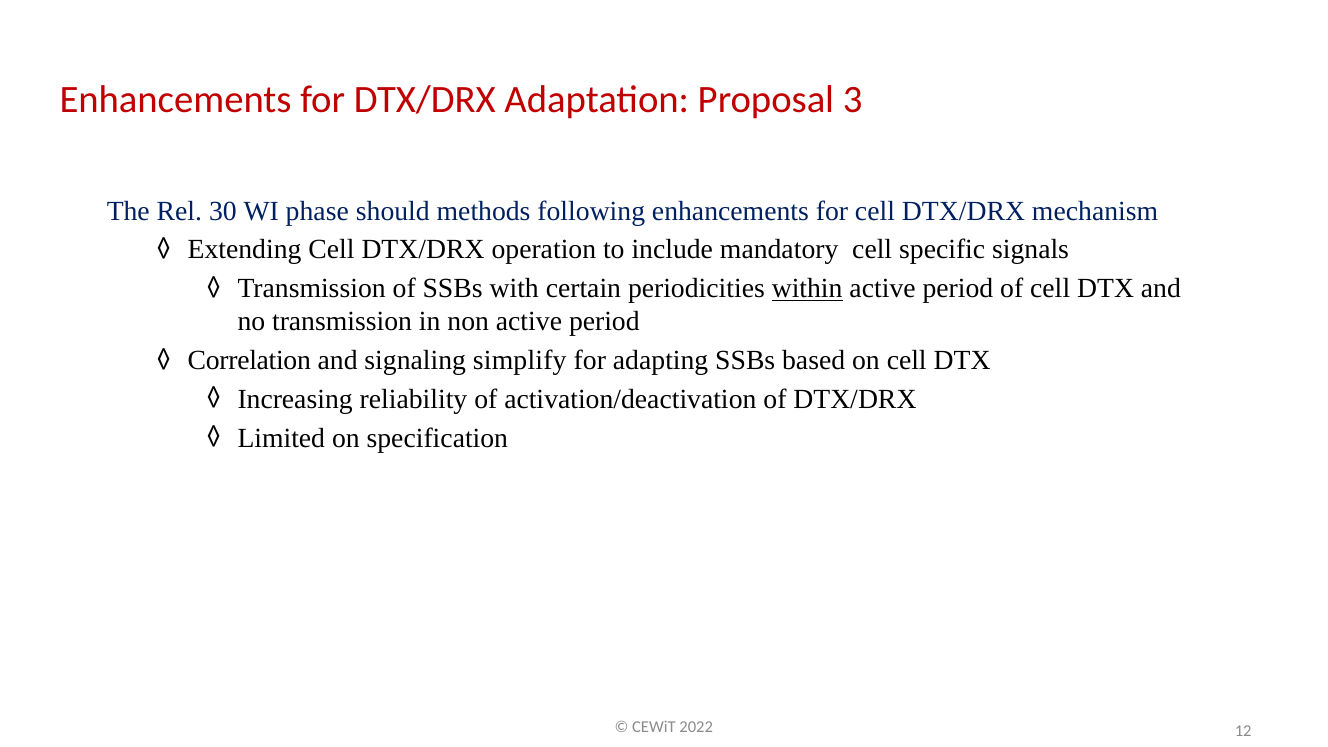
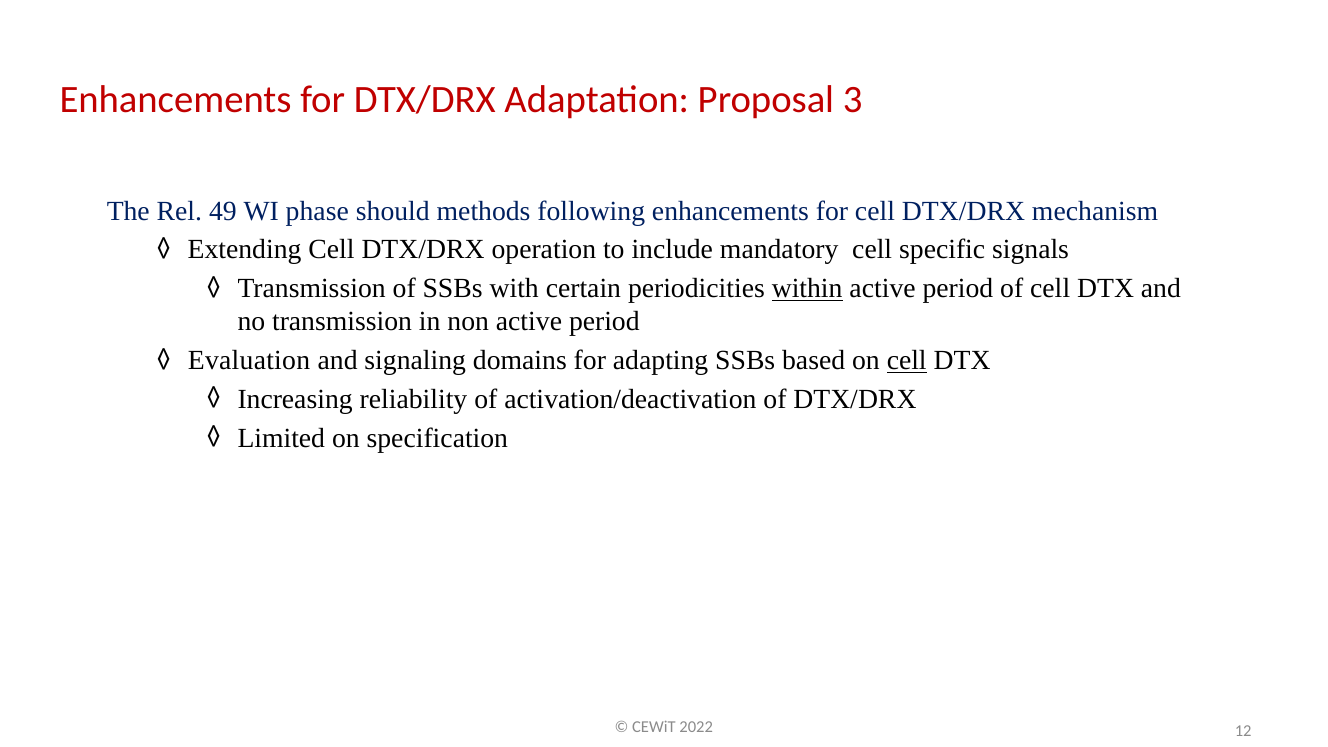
30: 30 -> 49
Correlation: Correlation -> Evaluation
simplify: simplify -> domains
cell at (907, 361) underline: none -> present
